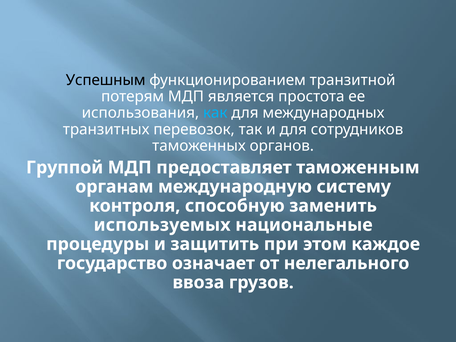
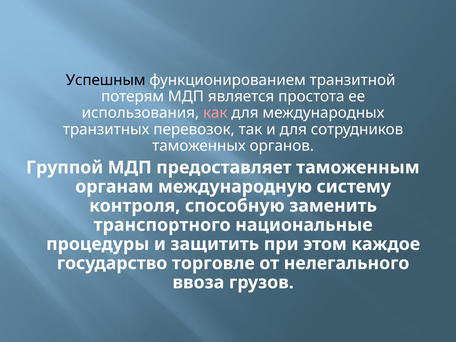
как colour: light blue -> pink
используемых: используемых -> транспортного
означает: означает -> торговле
